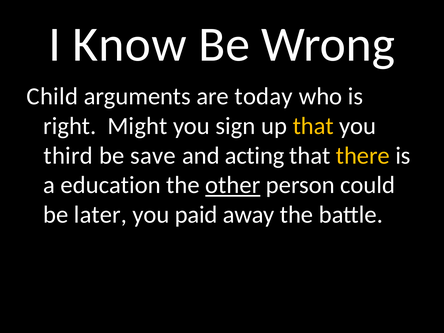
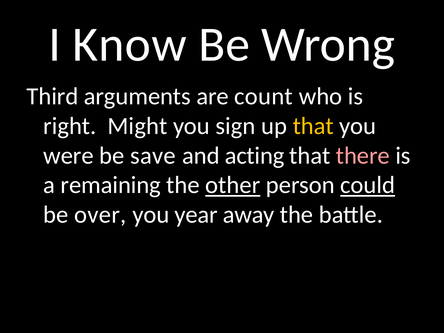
Child: Child -> Third
today: today -> count
third: third -> were
there colour: yellow -> pink
education: education -> remaining
could underline: none -> present
later: later -> over
paid: paid -> year
